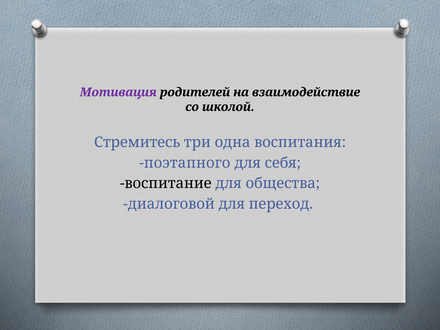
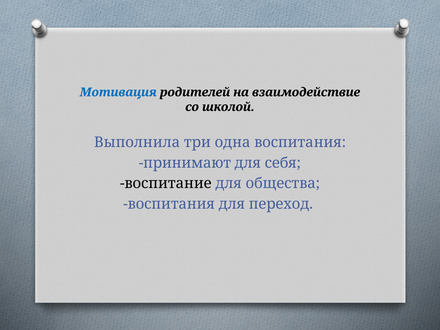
Мотивация colour: purple -> blue
Стремитесь: Стремитесь -> Выполнила
поэтапного: поэтапного -> принимают
диалоговой at (169, 204): диалоговой -> воспитания
